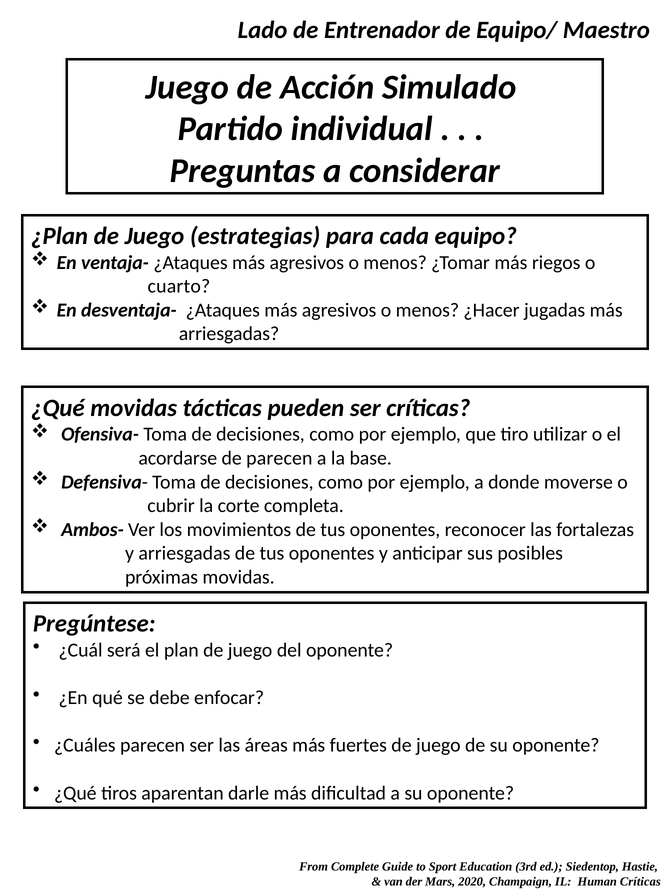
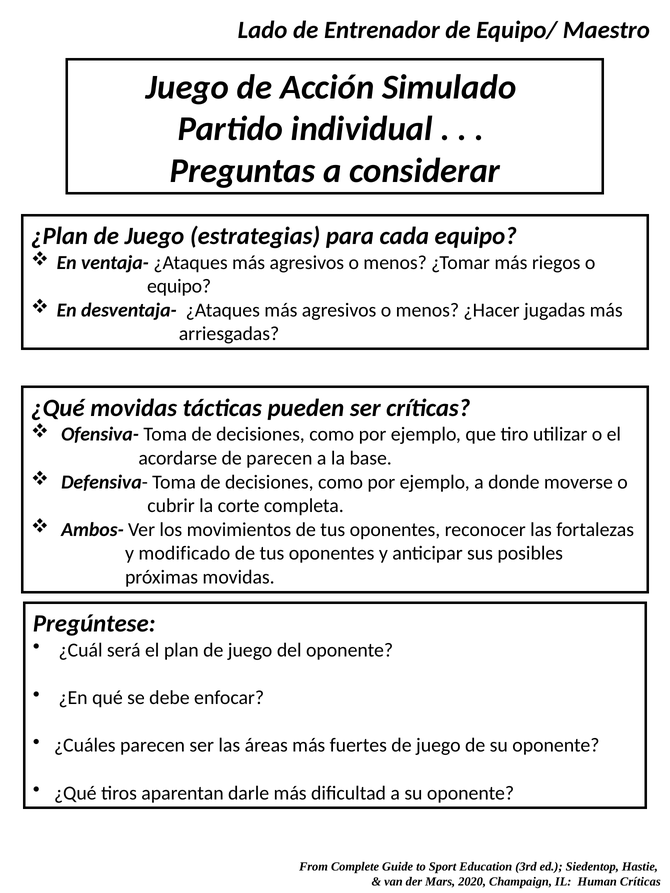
cuarto at (179, 286): cuarto -> equipo
y arriesgadas: arriesgadas -> modificado
